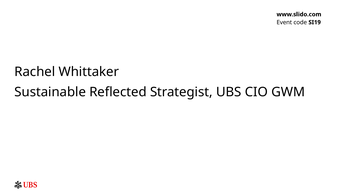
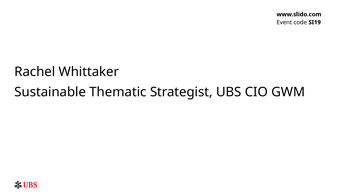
Reflected: Reflected -> Thematic
